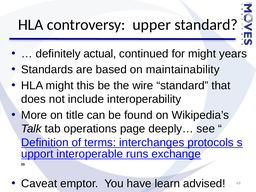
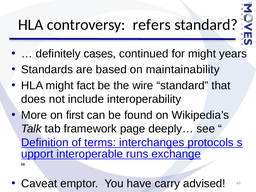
upper: upper -> refers
actual: actual -> cases
this: this -> fact
title: title -> first
operations: operations -> framework
learn: learn -> carry
